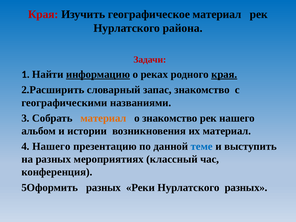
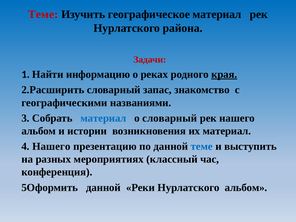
Края at (43, 14): Края -> Теме
информацию underline: present -> none
материал at (103, 118) colour: orange -> blue
о знакомство: знакомство -> словарный
5Оформить разных: разных -> данной
Нурлатского разных: разных -> альбом
